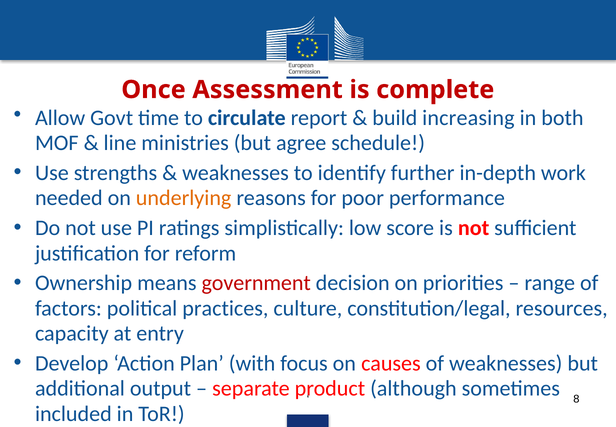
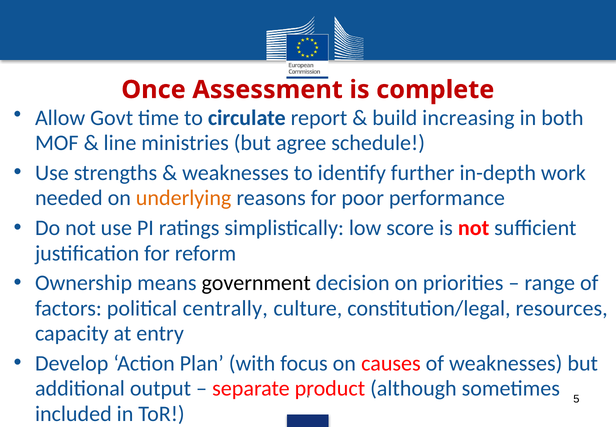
government colour: red -> black
practices: practices -> centrally
8: 8 -> 5
